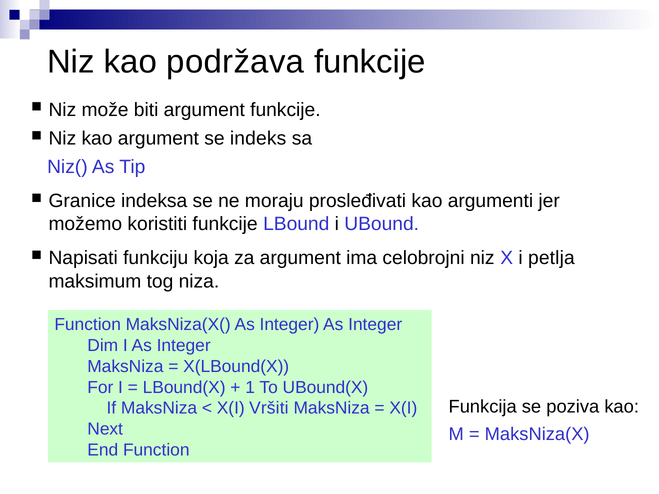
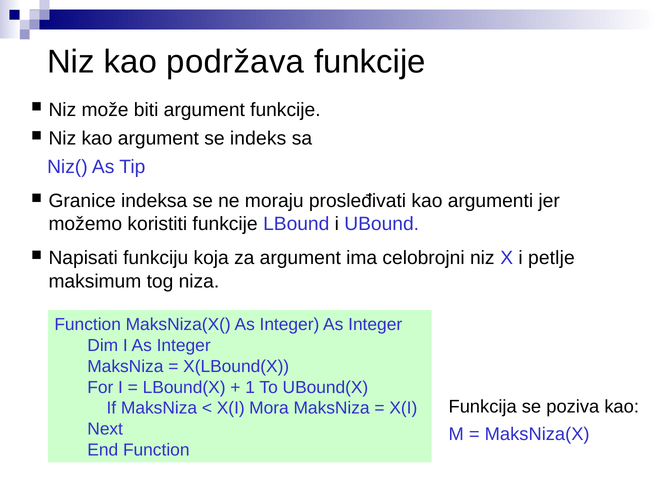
petlja: petlja -> petlje
Vršiti: Vršiti -> Mora
